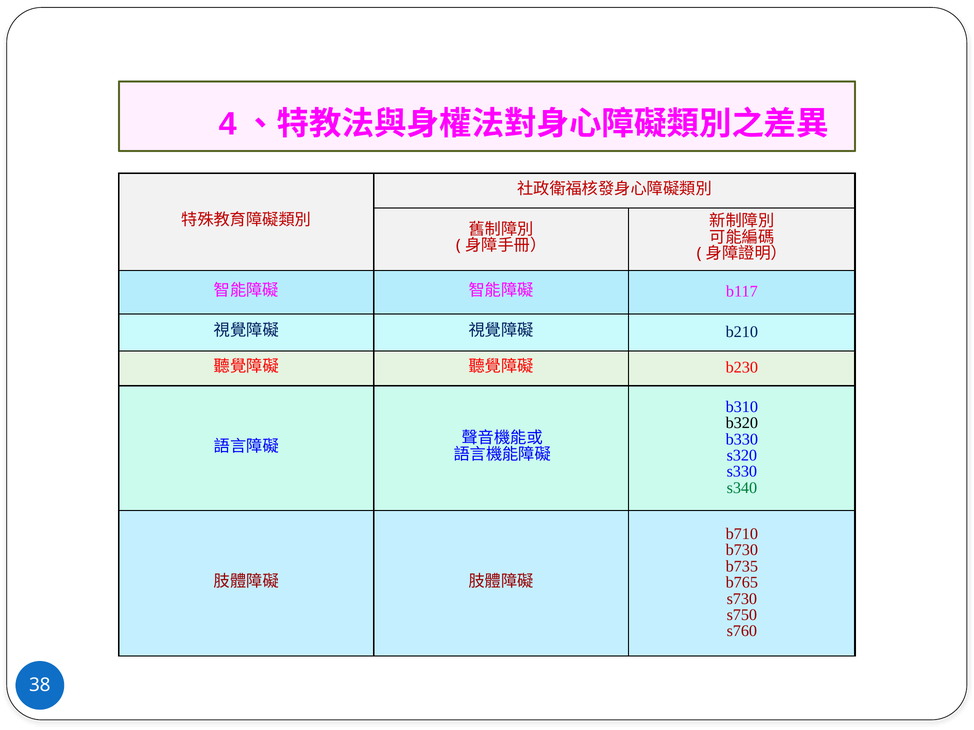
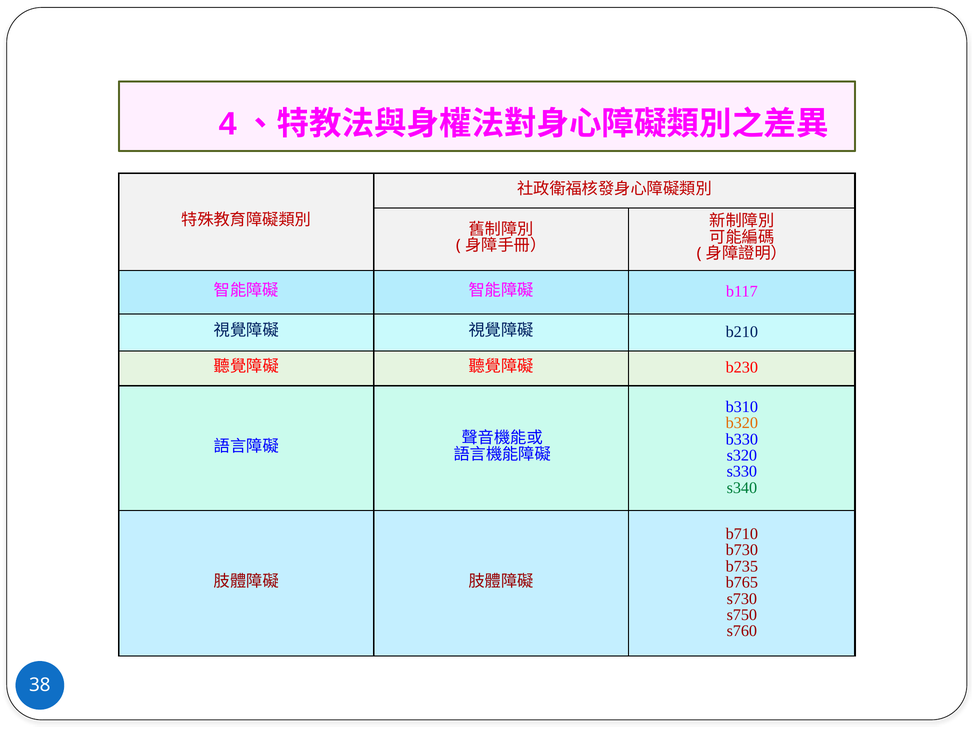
b320 colour: black -> orange
